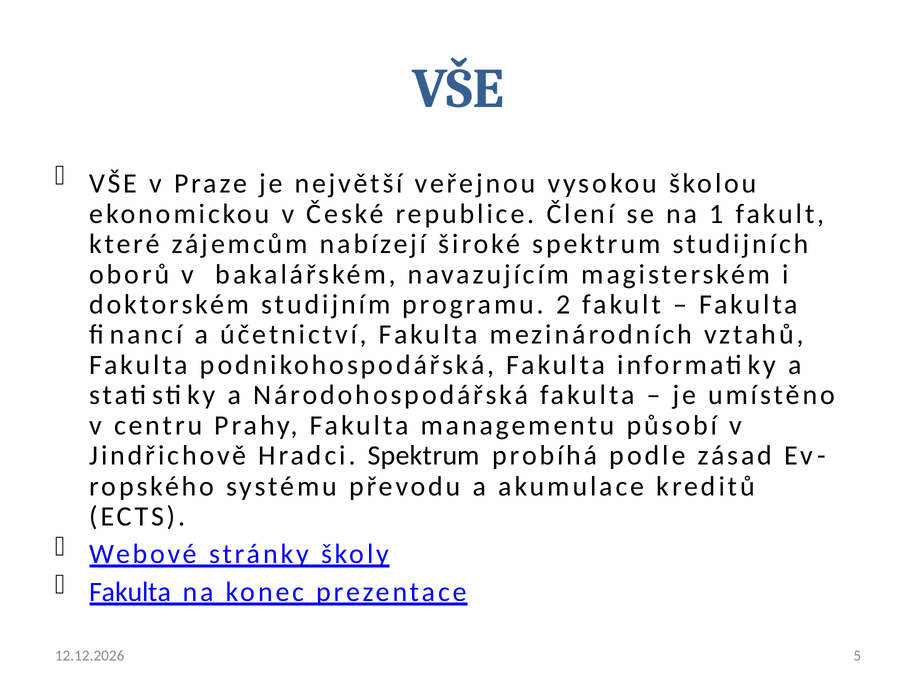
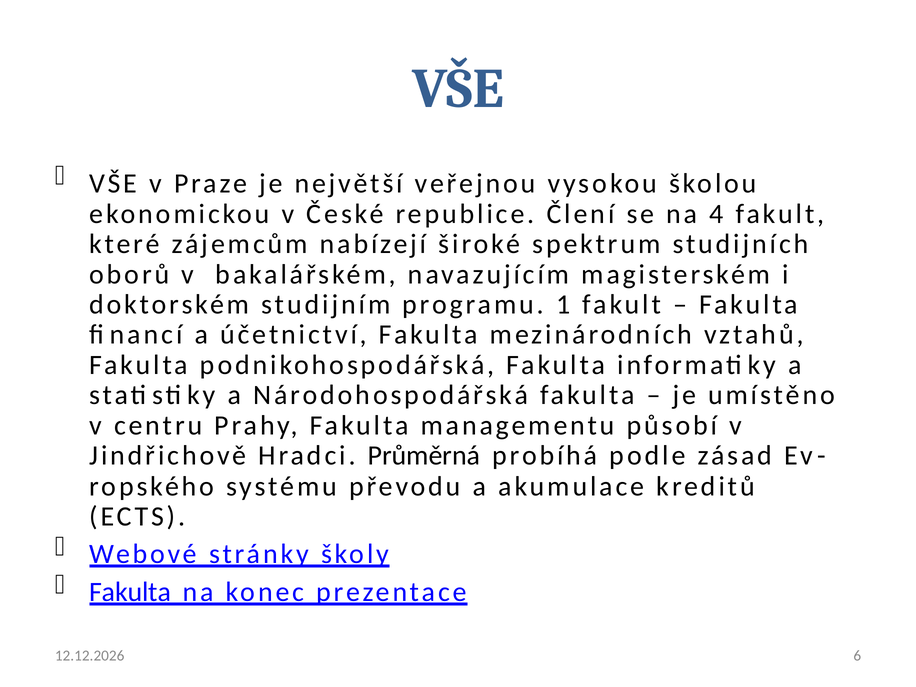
1: 1 -> 4
2: 2 -> 1
Hradci Spektrum: Spektrum -> Průměrná
5: 5 -> 6
